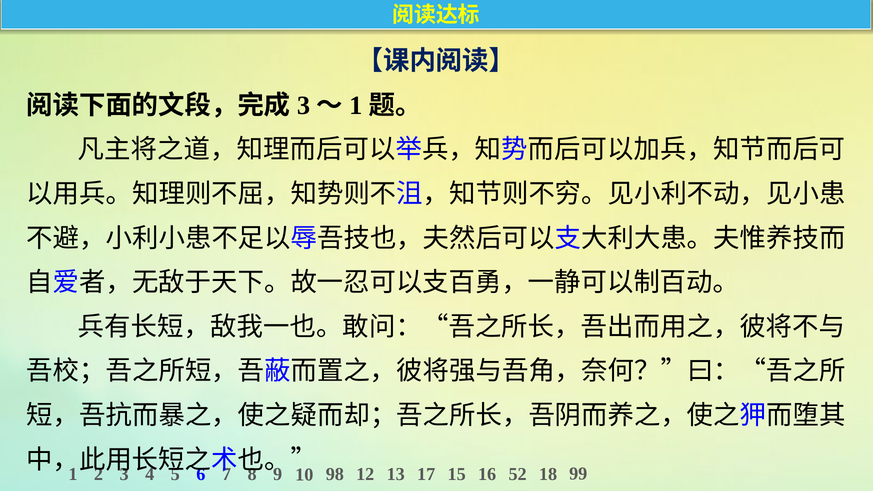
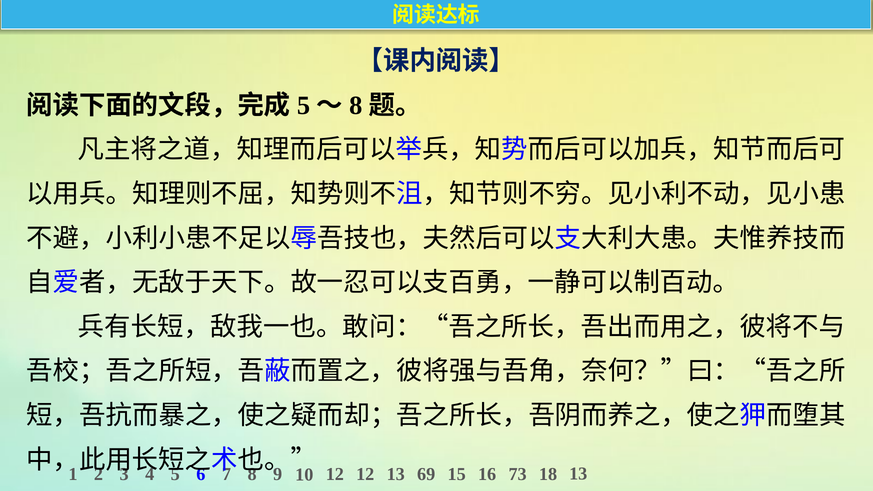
3 at (303, 106): 3 -> 5
1 at (356, 106): 1 -> 8
98 at (335, 475): 98 -> 12
17: 17 -> 69
52: 52 -> 73
18 99: 99 -> 13
